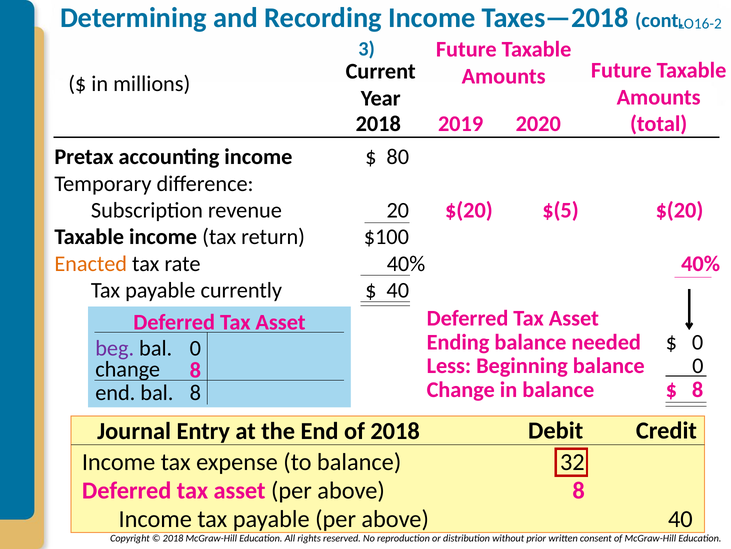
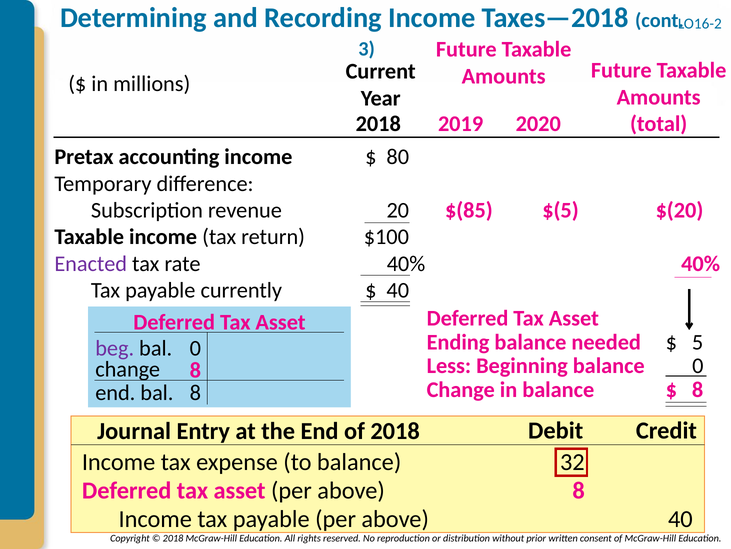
$(20 at (469, 210): $(20 -> $(85
Enacted colour: orange -> purple
0 at (698, 342): 0 -> 5
